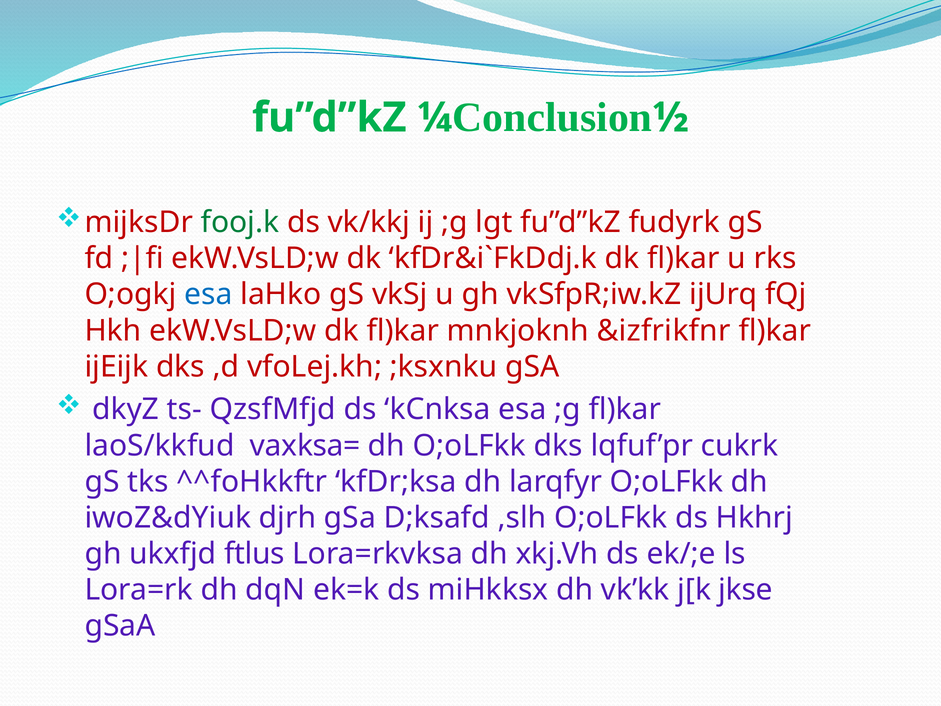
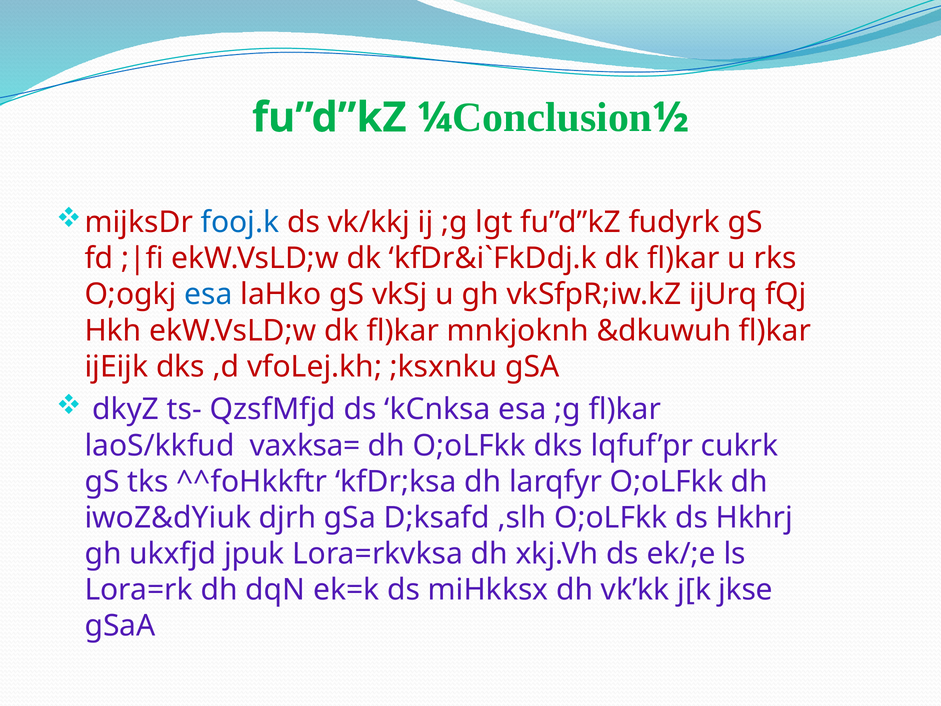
fooj.k colour: green -> blue
&izfrikfnr: &izfrikfnr -> &dkuwuh
ftlus: ftlus -> jpuk
